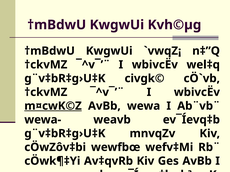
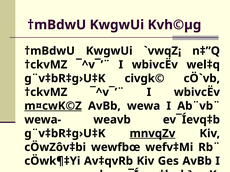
mnvqZv underline: none -> present
